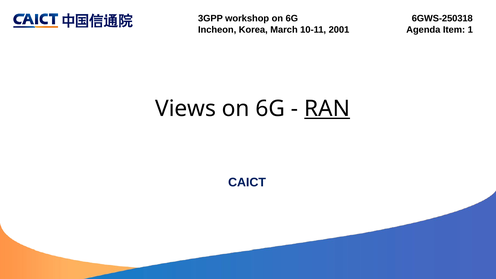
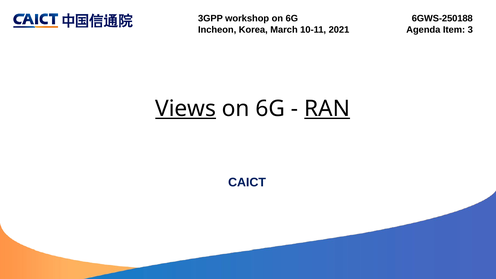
6GWS-250318: 6GWS-250318 -> 6GWS-250188
2001: 2001 -> 2021
1: 1 -> 3
Views underline: none -> present
